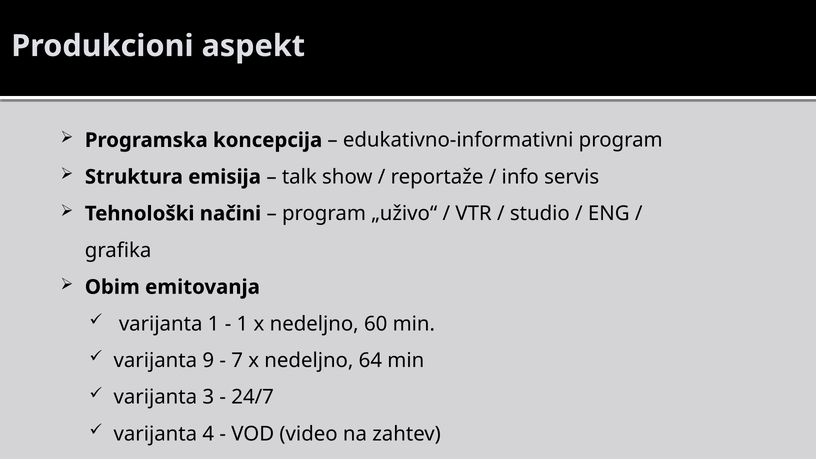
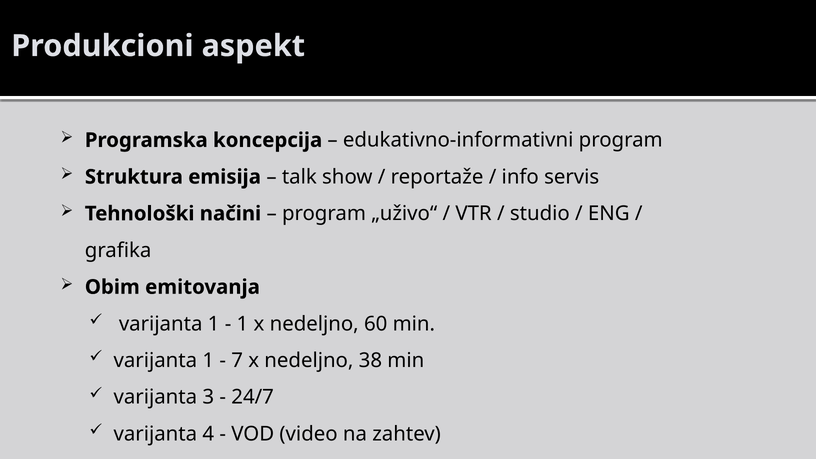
9 at (208, 361): 9 -> 1
64: 64 -> 38
